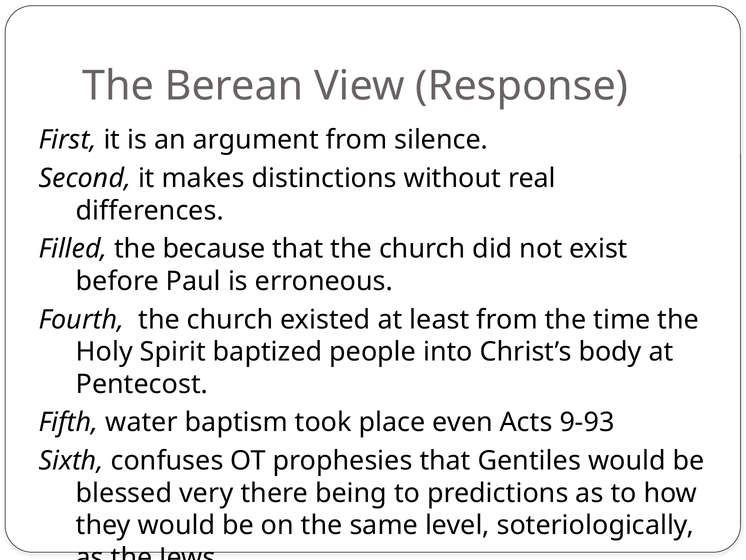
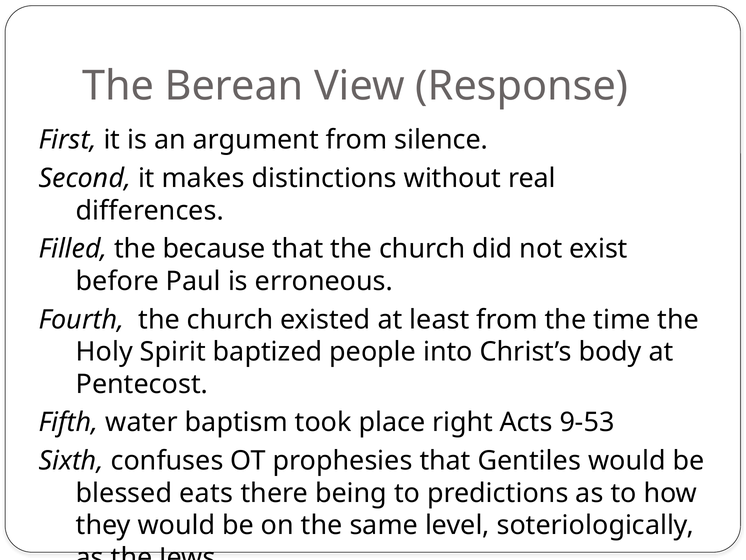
even: even -> right
9-93: 9-93 -> 9-53
very: very -> eats
